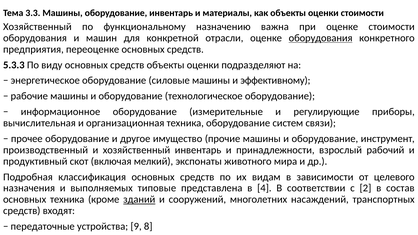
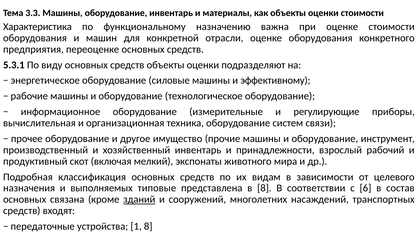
Хозяйственный at (37, 27): Хозяйственный -> Характеристика
оборудования at (321, 38) underline: present -> none
5.3.3: 5.3.3 -> 5.3.1
в 4: 4 -> 8
2: 2 -> 6
основных техника: техника -> связана
9: 9 -> 1
